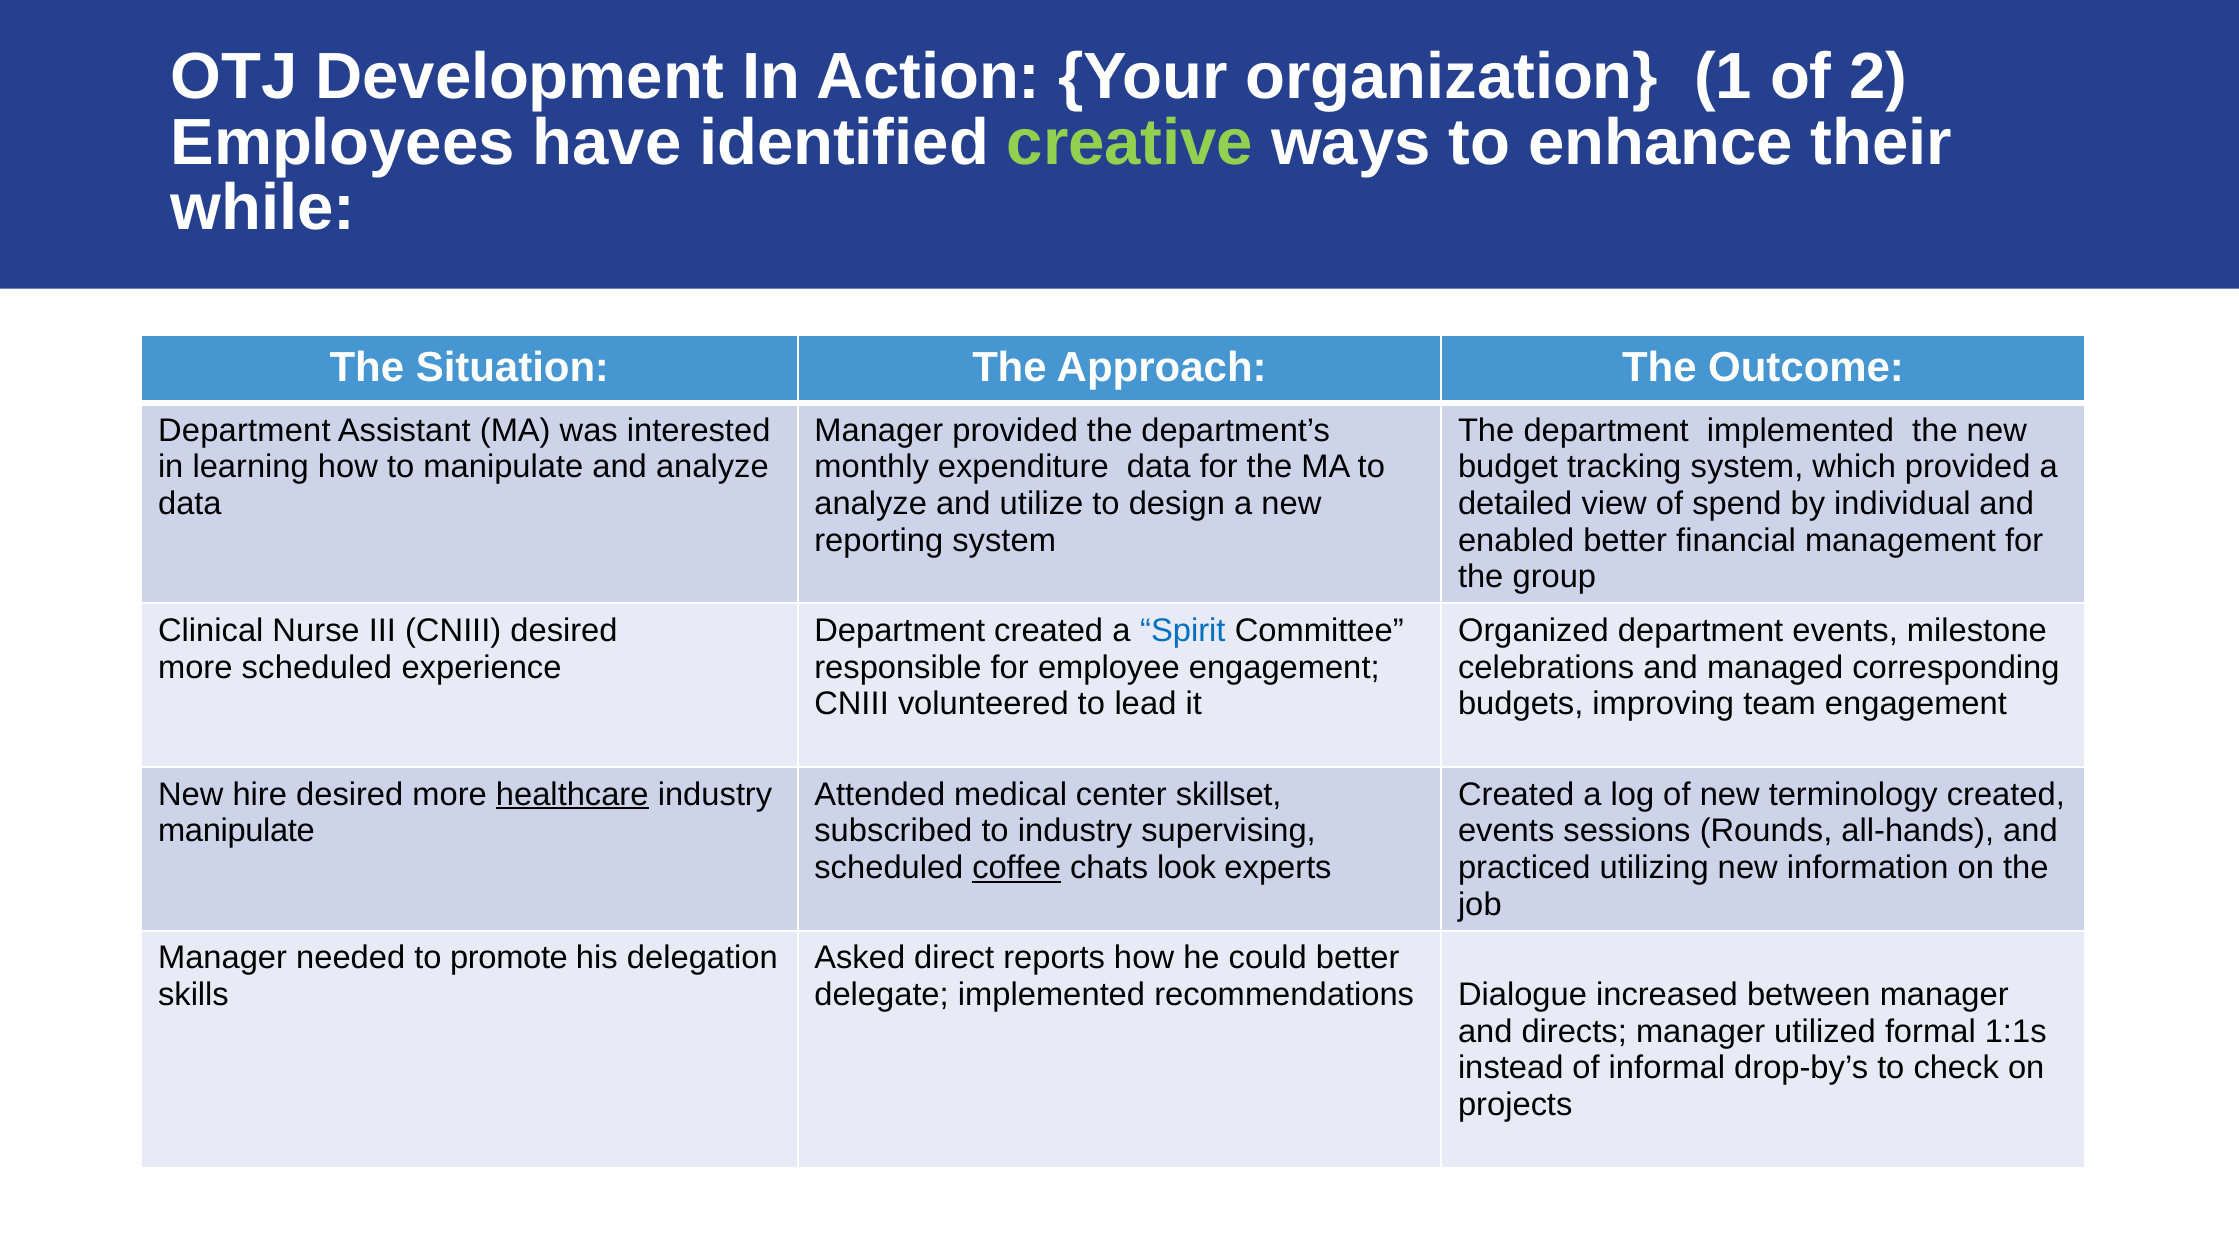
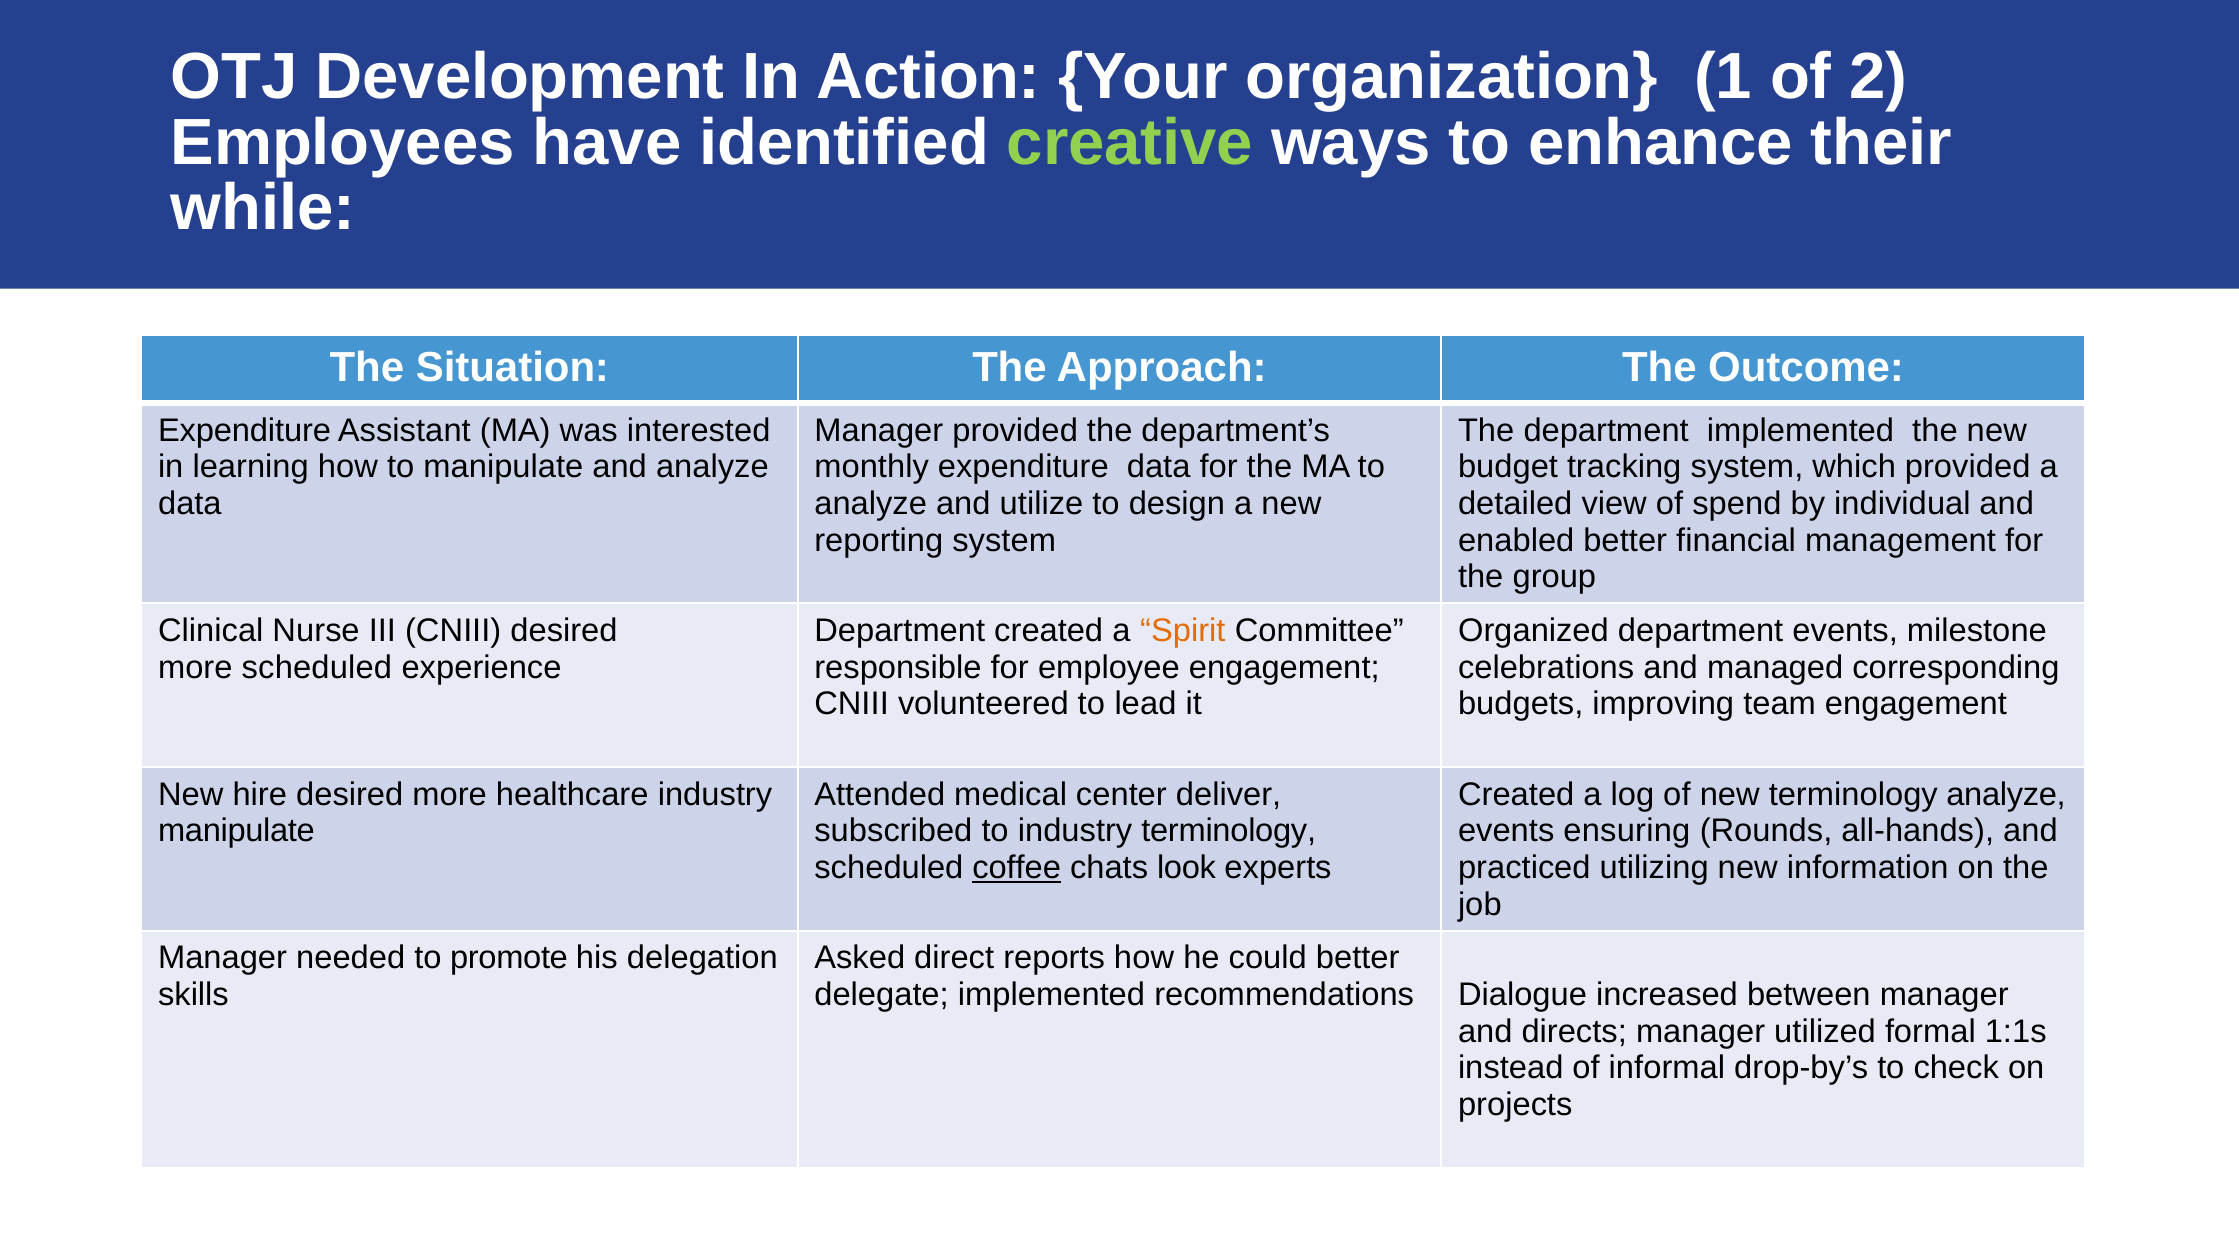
Department at (244, 431): Department -> Expenditure
Spirit colour: blue -> orange
healthcare underline: present -> none
skillset: skillset -> deliver
terminology created: created -> analyze
industry supervising: supervising -> terminology
sessions: sessions -> ensuring
